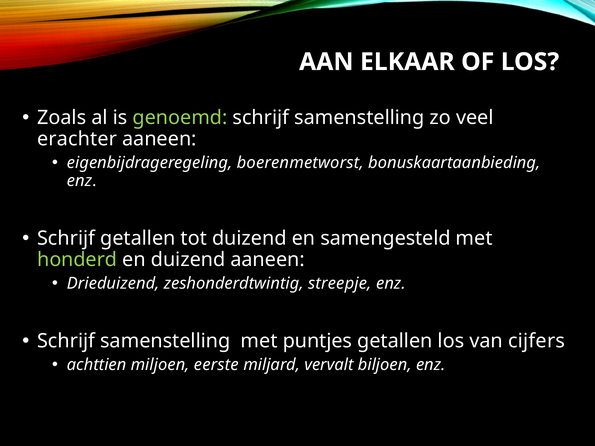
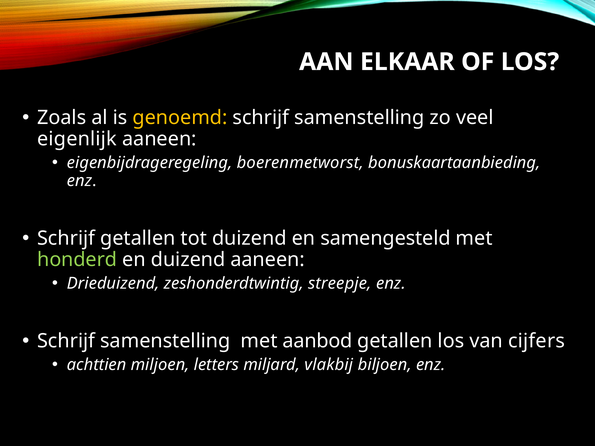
genoemd colour: light green -> yellow
erachter: erachter -> eigenlijk
puntjes: puntjes -> aanbod
eerste: eerste -> letters
vervalt: vervalt -> vlakbij
